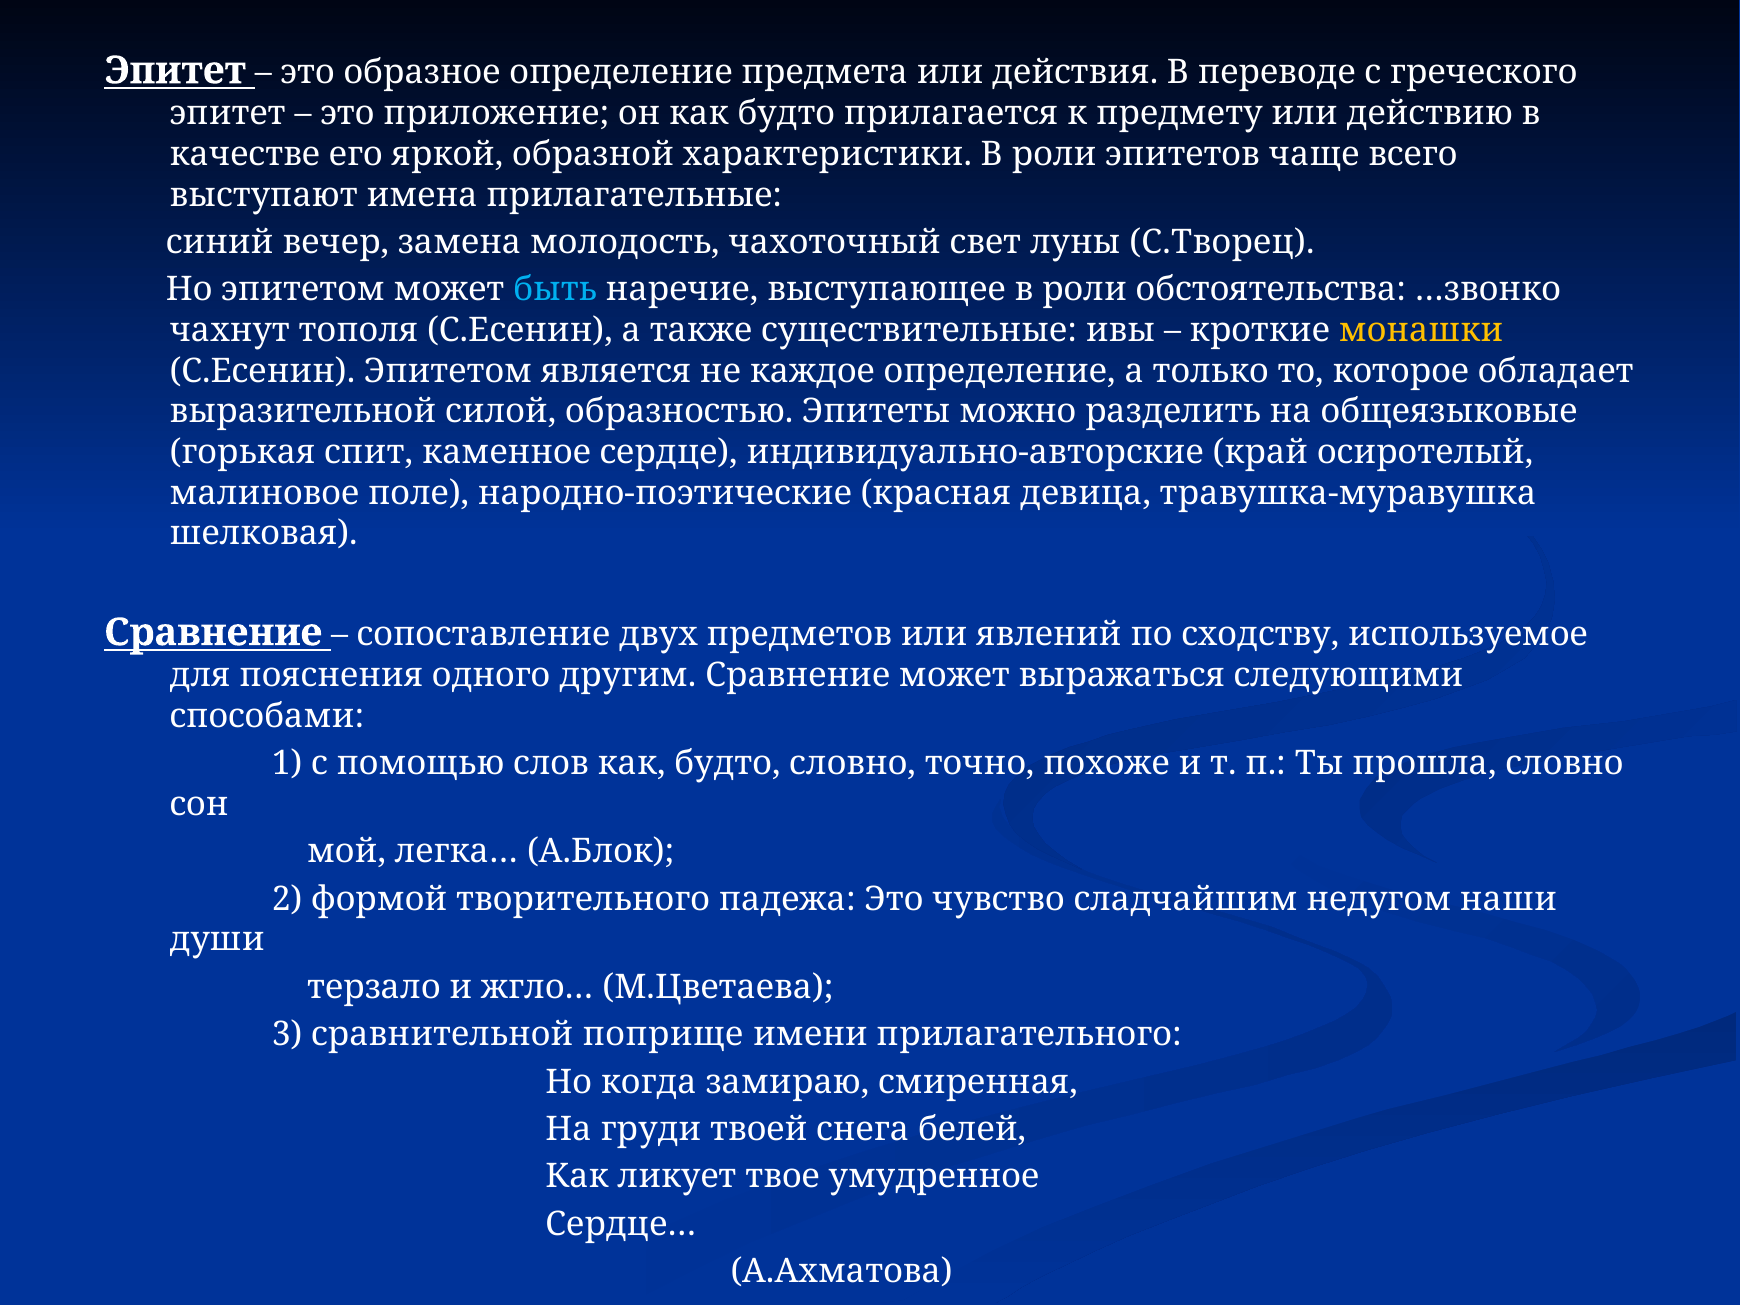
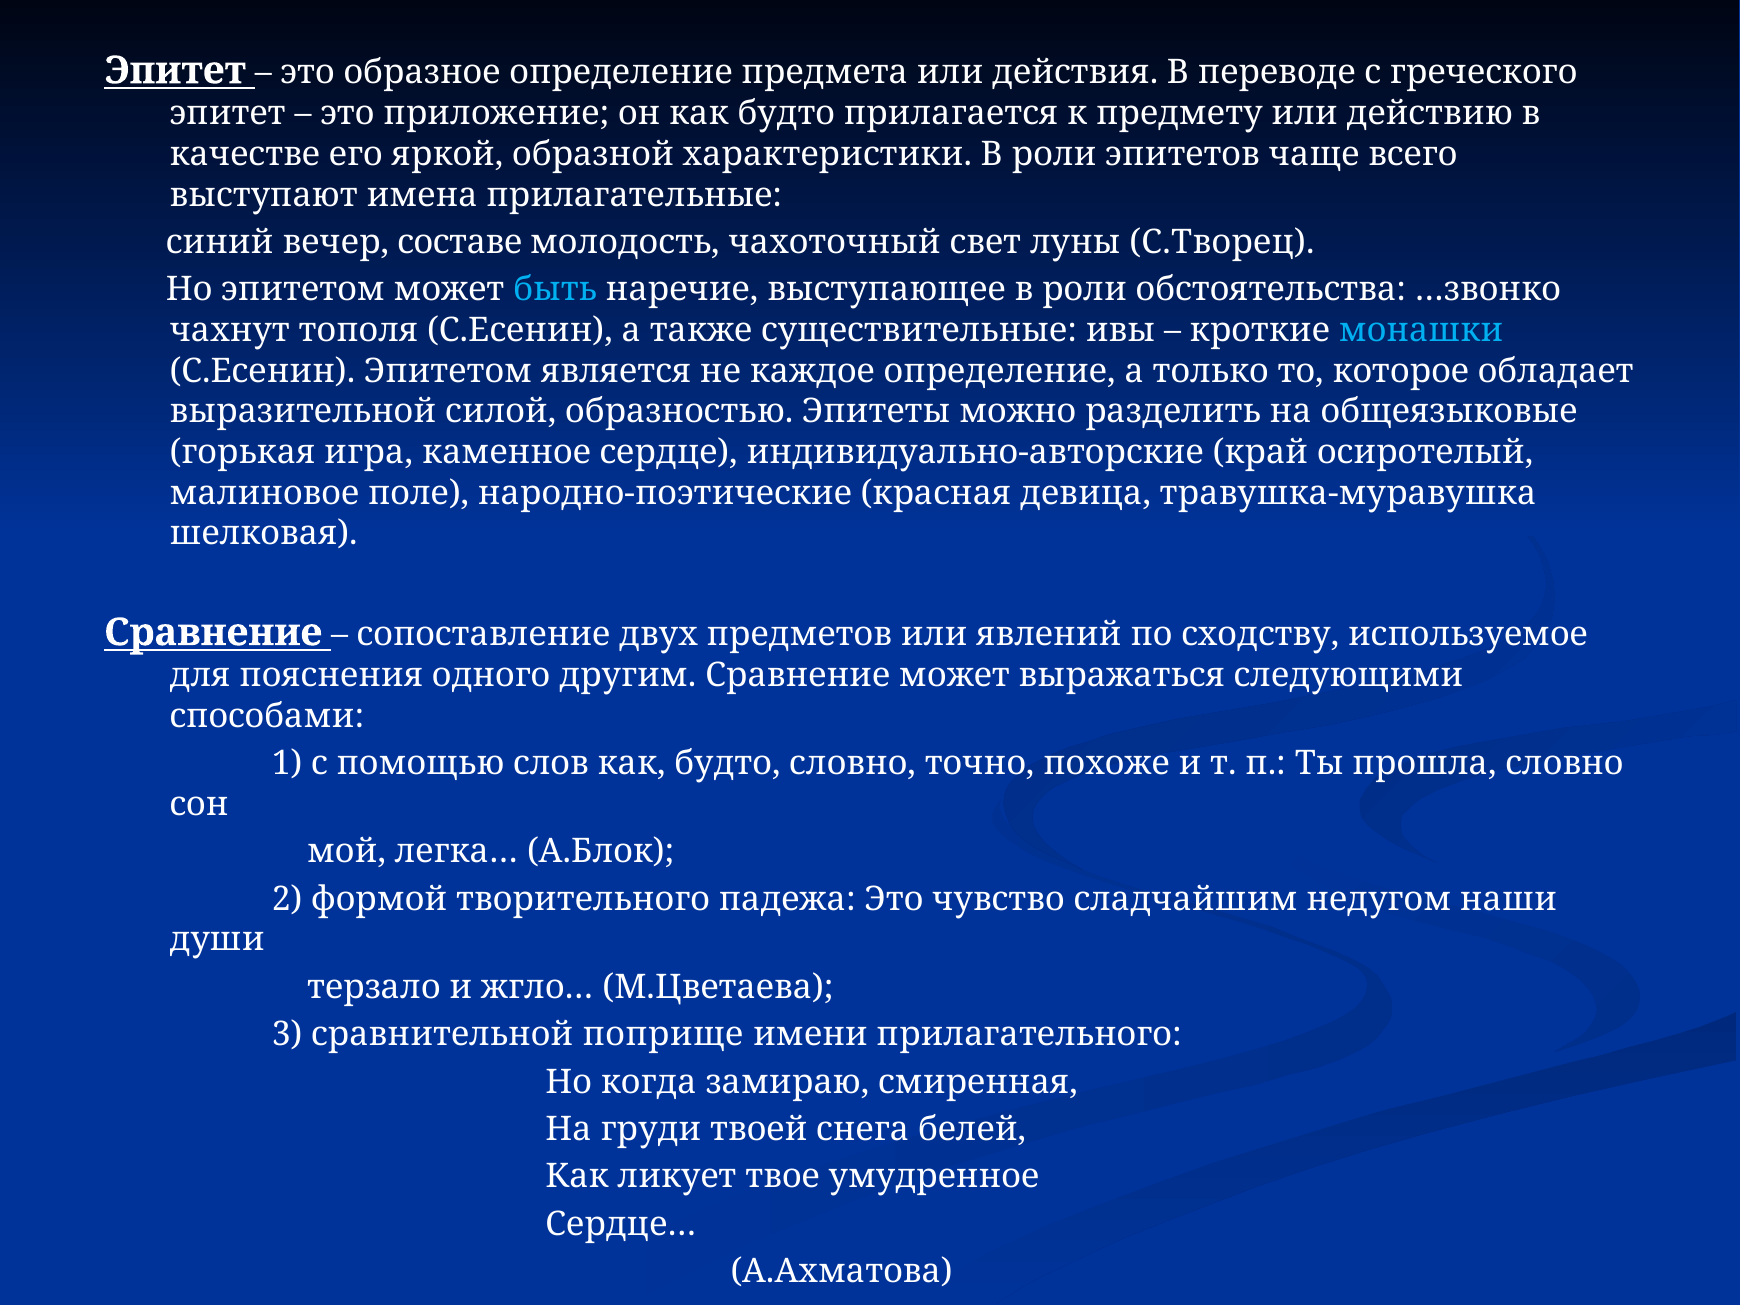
замена: замена -> составе
монашки colour: yellow -> light blue
спит: спит -> игра
